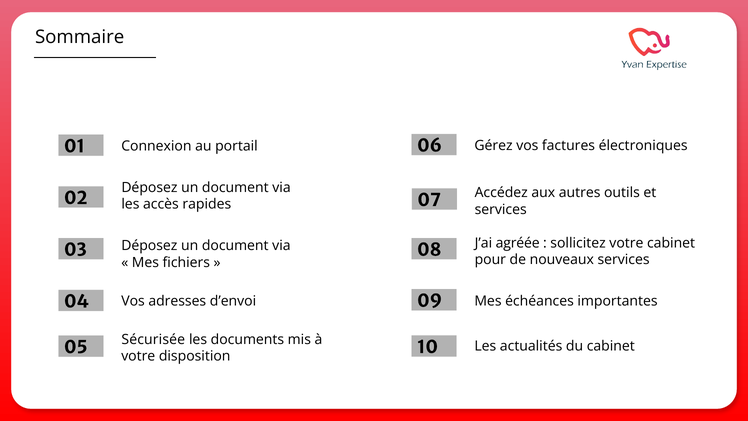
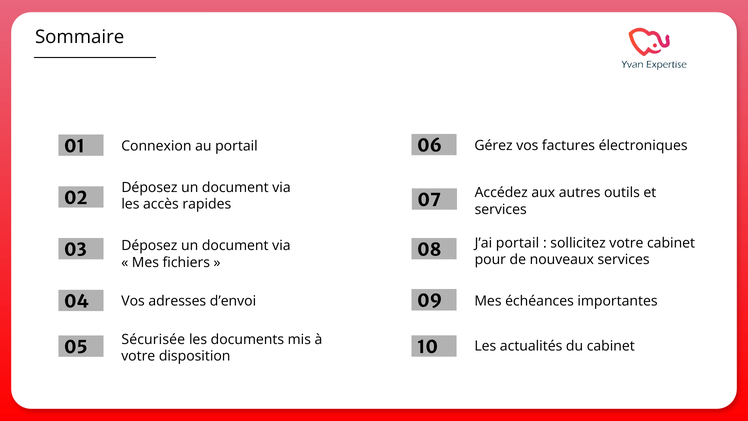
J’ai agréée: agréée -> portail
